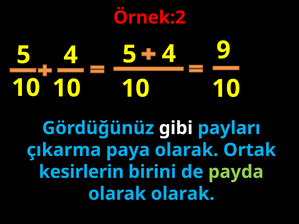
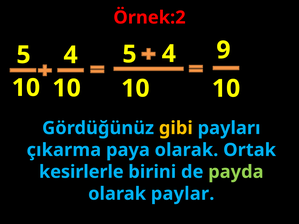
gibi colour: white -> yellow
kesirlerin: kesirlerin -> kesirlerle
olarak olarak: olarak -> paylar
